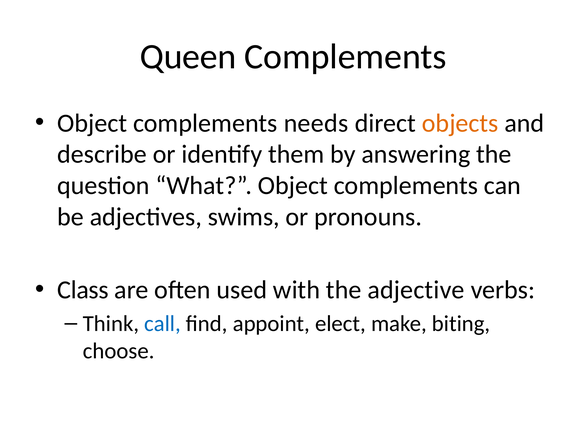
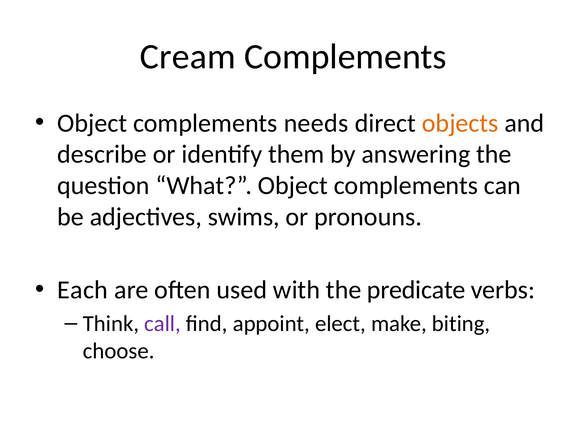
Queen: Queen -> Cream
Class: Class -> Each
adjective: adjective -> predicate
call colour: blue -> purple
